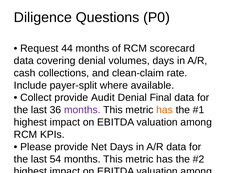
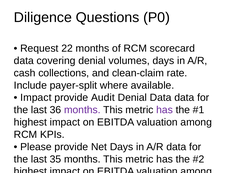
44: 44 -> 22
Collect at (36, 98): Collect -> Impact
Denial Final: Final -> Data
has at (165, 110) colour: orange -> purple
54: 54 -> 35
